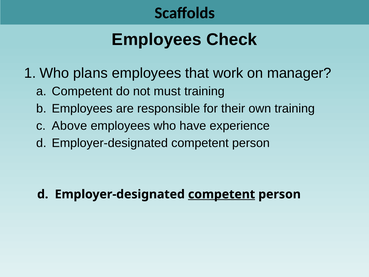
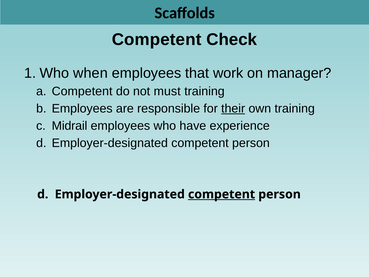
Employees at (157, 40): Employees -> Competent
plans: plans -> when
their underline: none -> present
Above: Above -> Midrail
